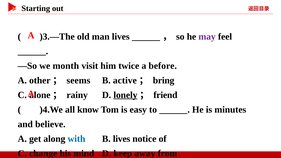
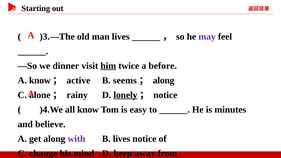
month: month -> dinner
him underline: none -> present
A other: other -> know
seems: seems -> active
active: active -> seems
bring at (164, 80): bring -> along
friend at (165, 95): friend -> notice
with colour: blue -> purple
